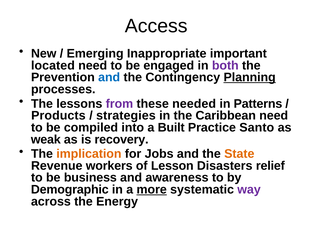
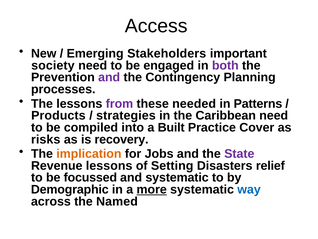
Inappropriate: Inappropriate -> Stakeholders
located: located -> society
and at (109, 77) colour: blue -> purple
Planning underline: present -> none
Santo: Santo -> Cover
weak: weak -> risks
State colour: orange -> purple
Revenue workers: workers -> lessons
Lesson: Lesson -> Setting
business: business -> focussed
and awareness: awareness -> systematic
way colour: purple -> blue
Energy: Energy -> Named
